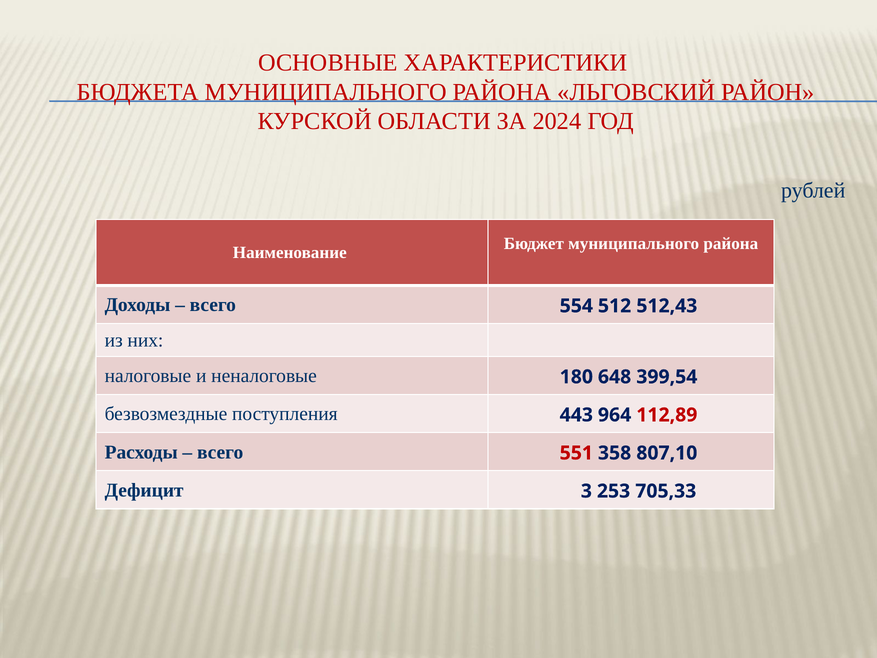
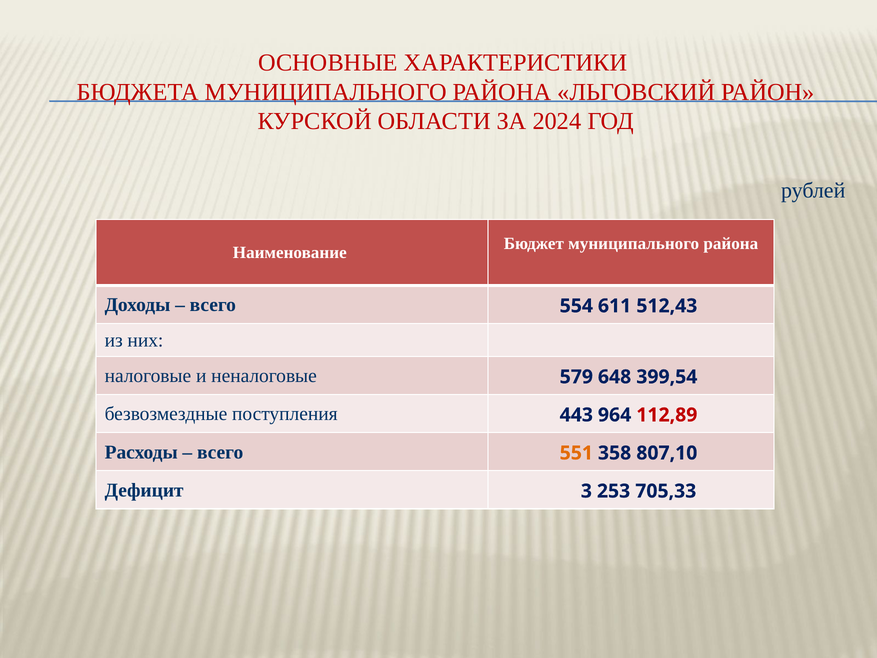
512: 512 -> 611
180: 180 -> 579
551 colour: red -> orange
